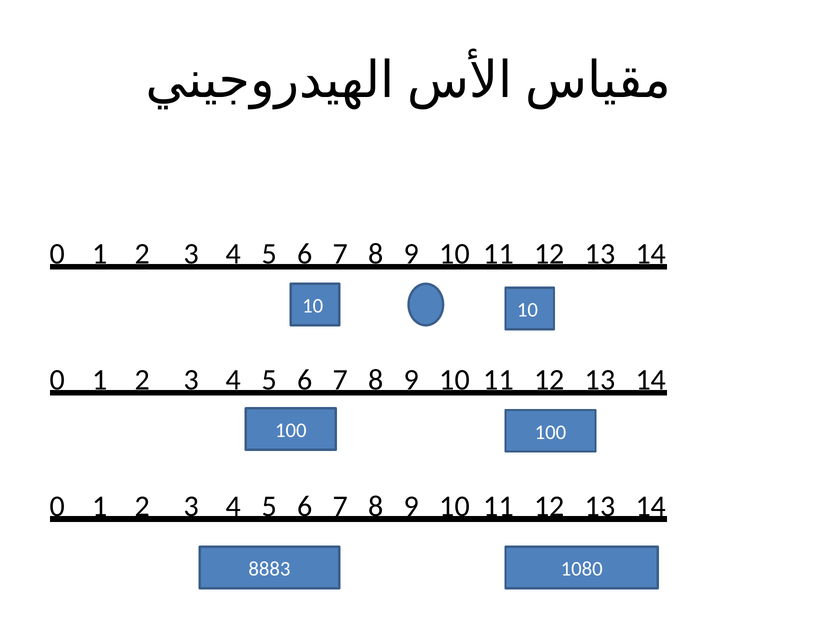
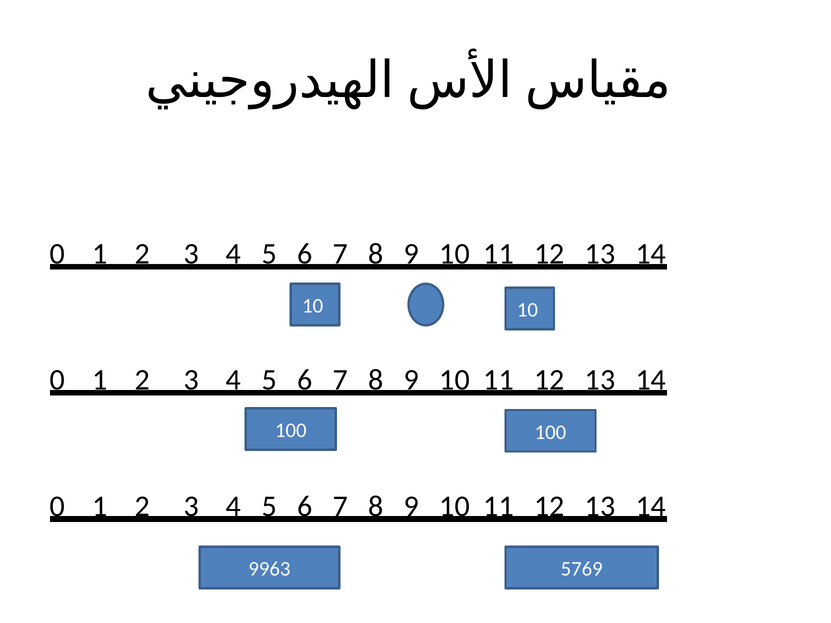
8883: 8883 -> 9963
1080: 1080 -> 5769
